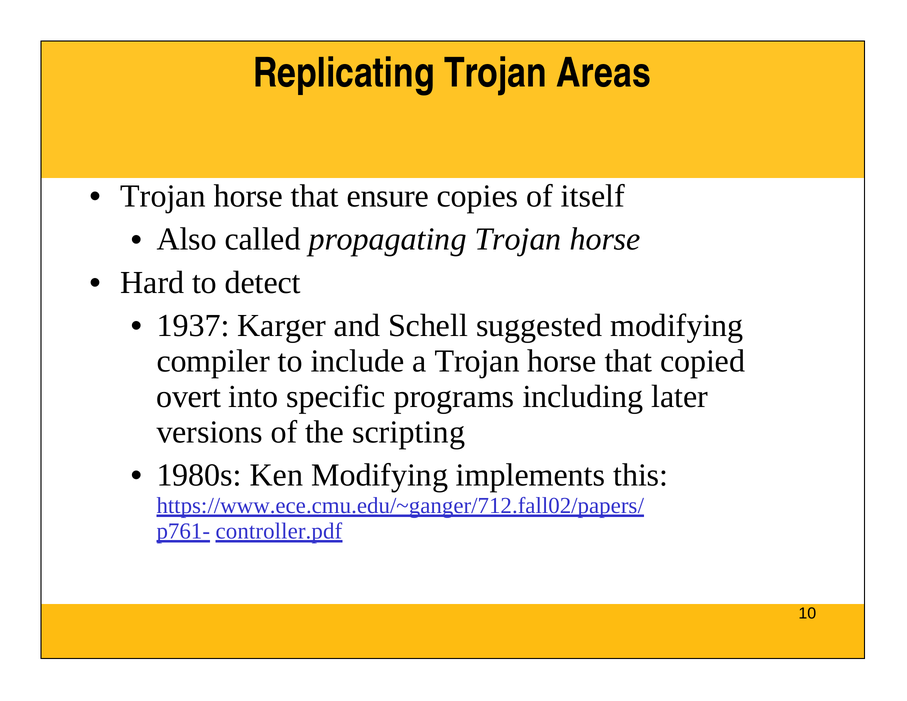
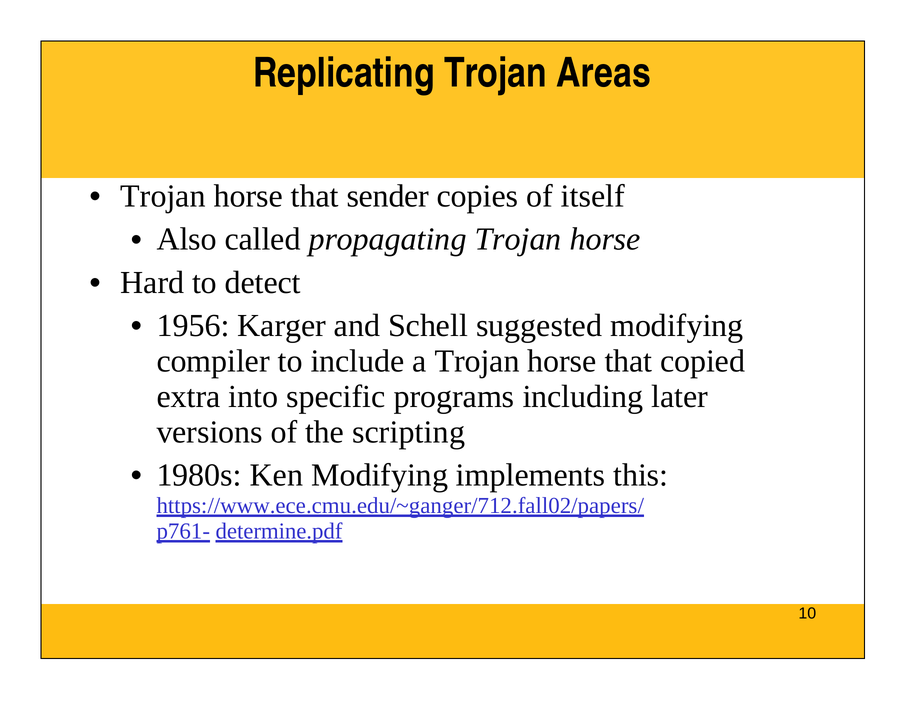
ensure: ensure -> sender
1937: 1937 -> 1956
overt: overt -> extra
controller.pdf: controller.pdf -> determine.pdf
